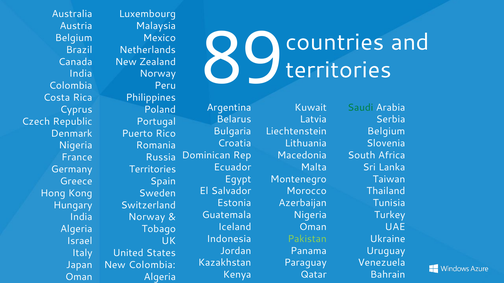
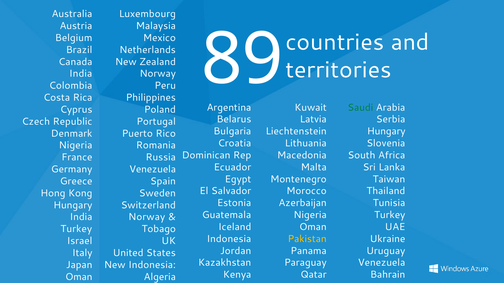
Belgium at (386, 132): Belgium -> Hungary
Territories at (153, 170): Territories -> Venezuela
Algeria at (76, 229): Algeria -> Turkey
Pakistan colour: light green -> yellow
New Colombia: Colombia -> Indonesia
